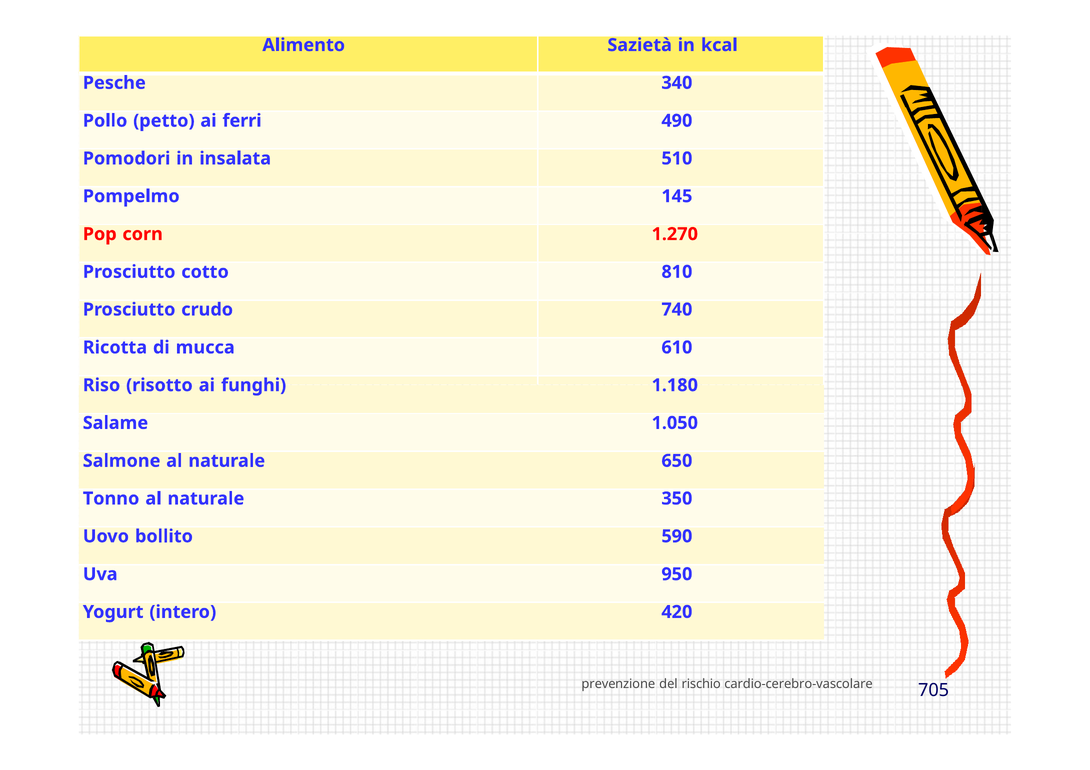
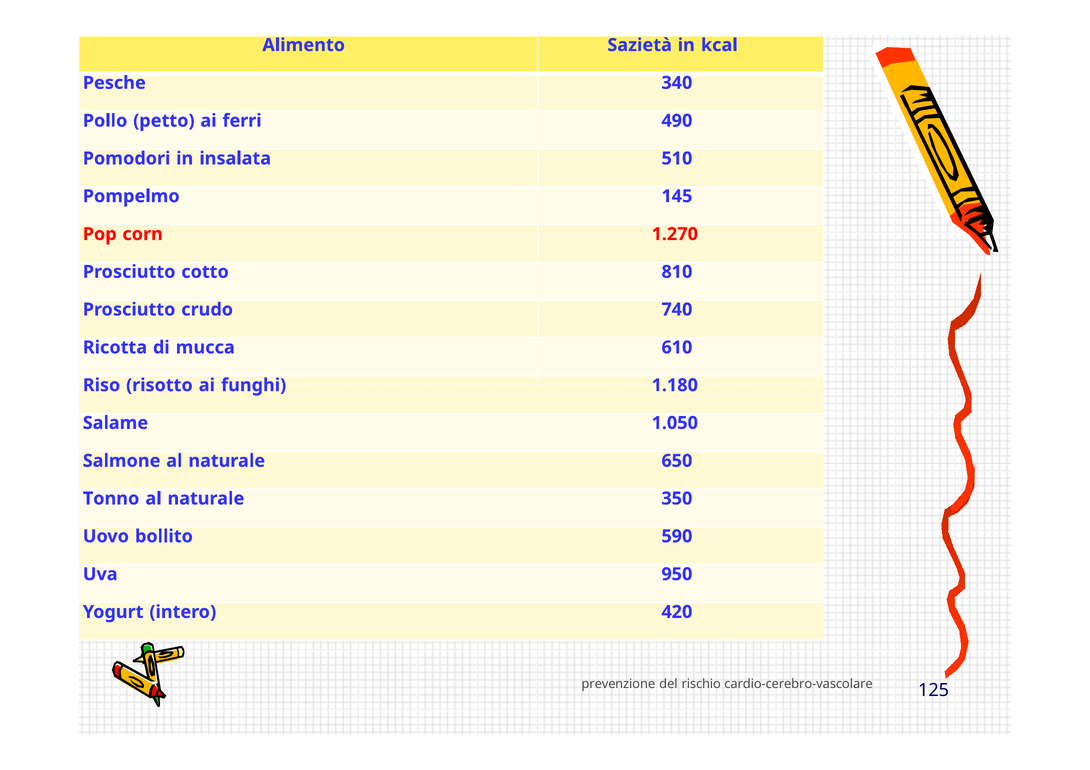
705: 705 -> 125
